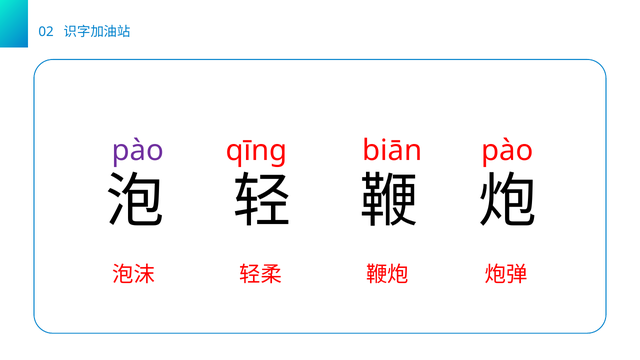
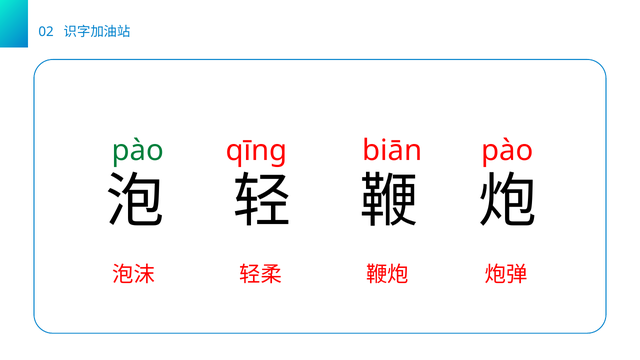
pào at (138, 151) colour: purple -> green
